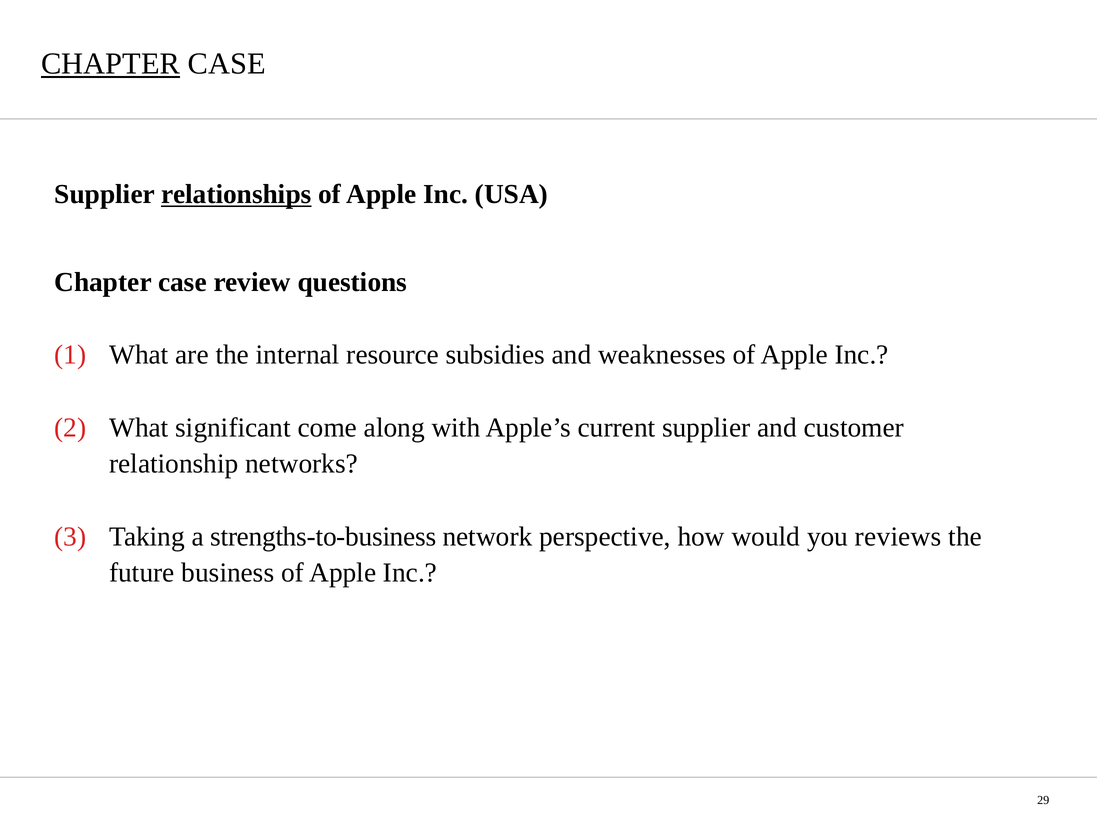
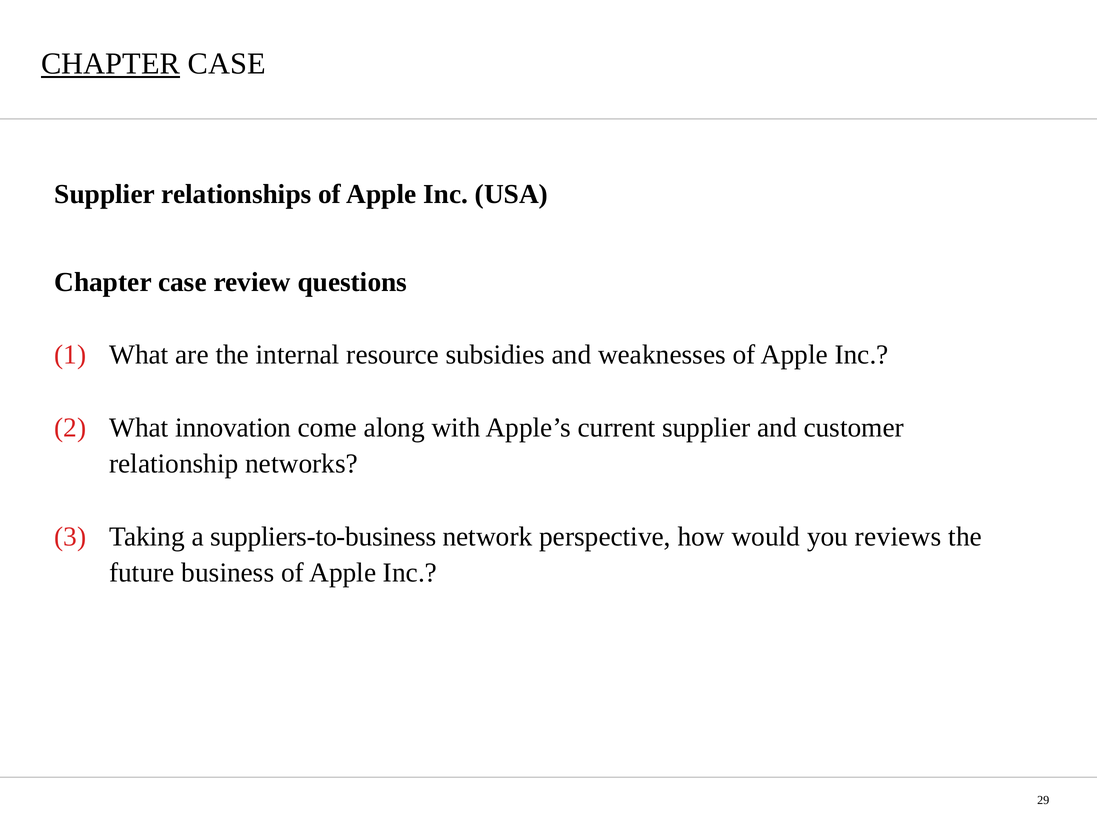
relationships underline: present -> none
significant: significant -> innovation
strengths-to-business: strengths-to-business -> suppliers-to-business
